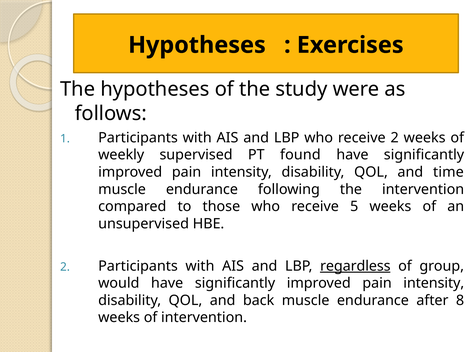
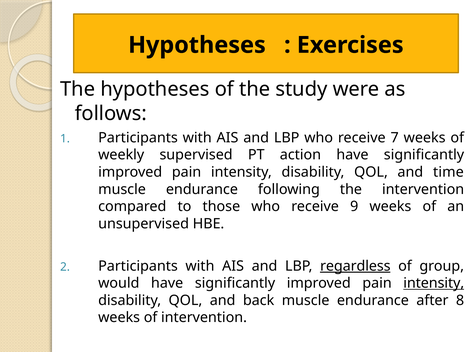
receive 2: 2 -> 7
found: found -> action
5: 5 -> 9
intensity at (434, 283) underline: none -> present
